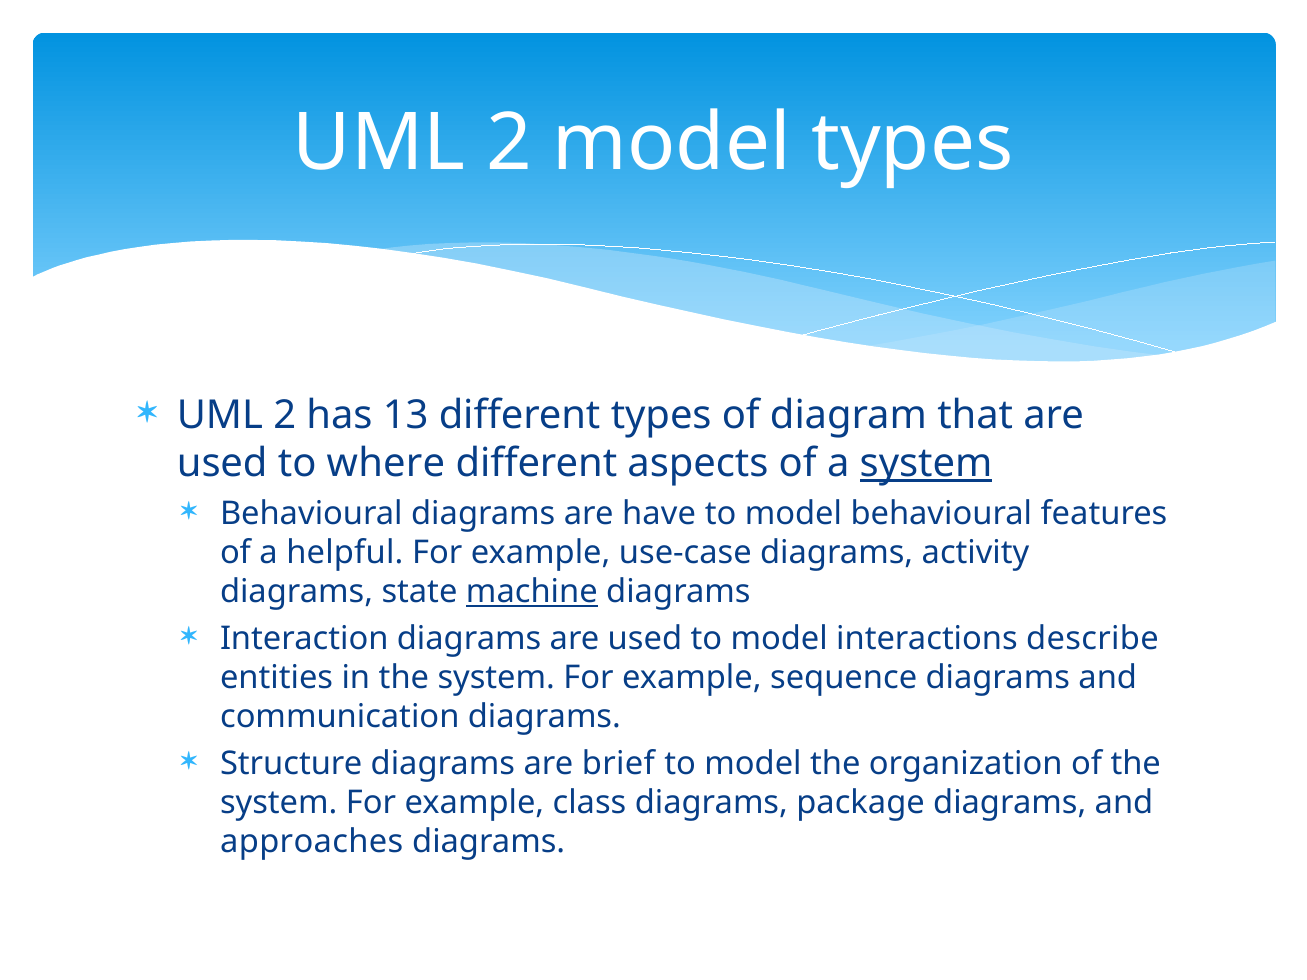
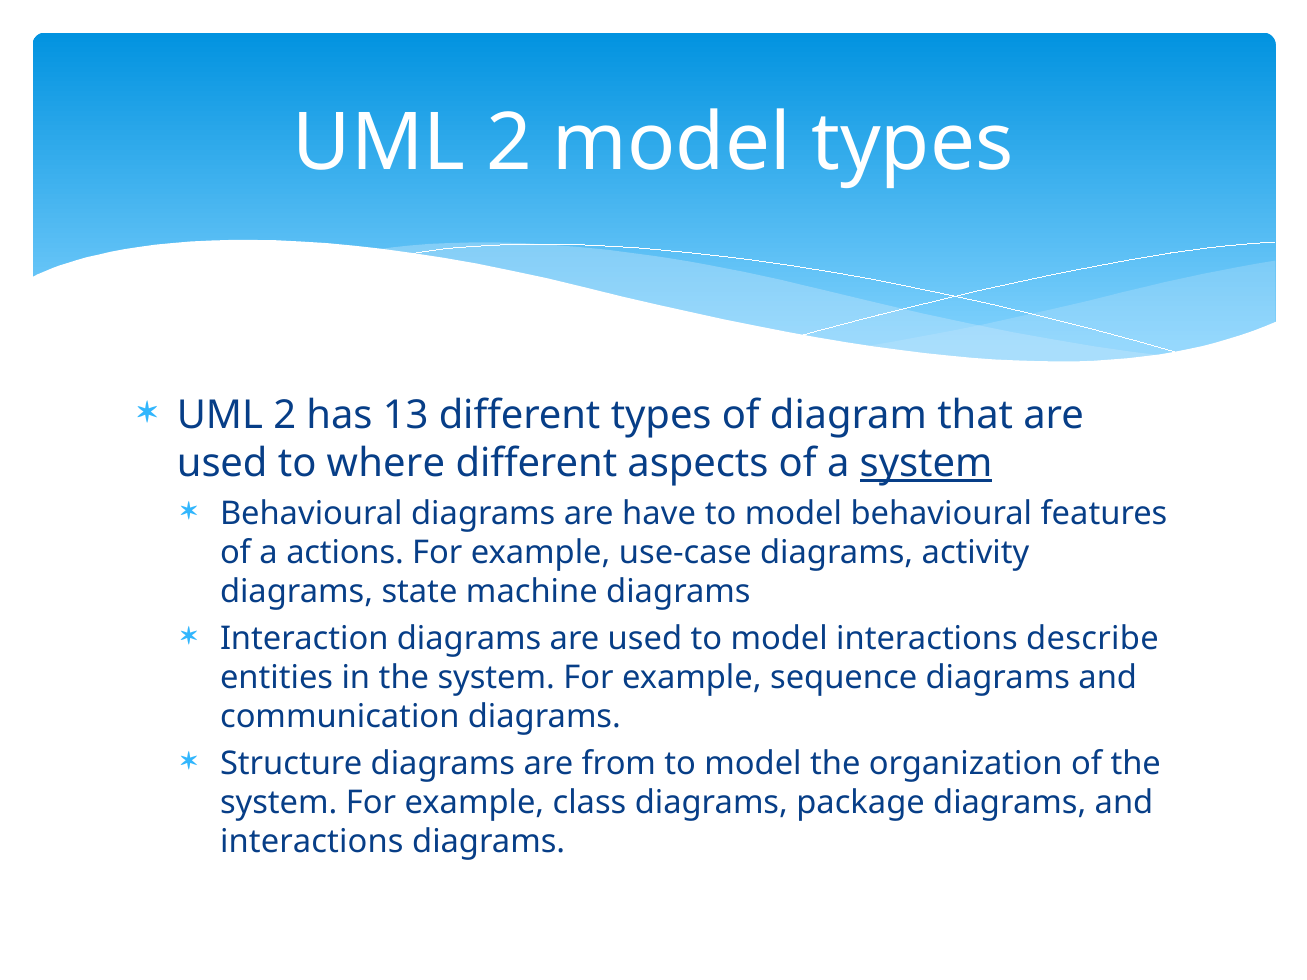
helpful: helpful -> actions
machine underline: present -> none
brief: brief -> from
approaches at (312, 842): approaches -> interactions
